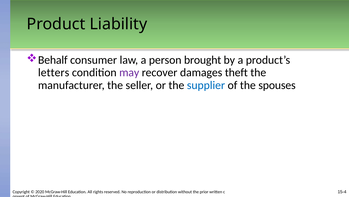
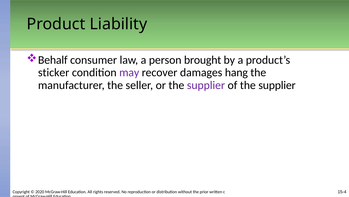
letters: letters -> sticker
theft: theft -> hang
supplier at (206, 85) colour: blue -> purple
of the spouses: spouses -> supplier
